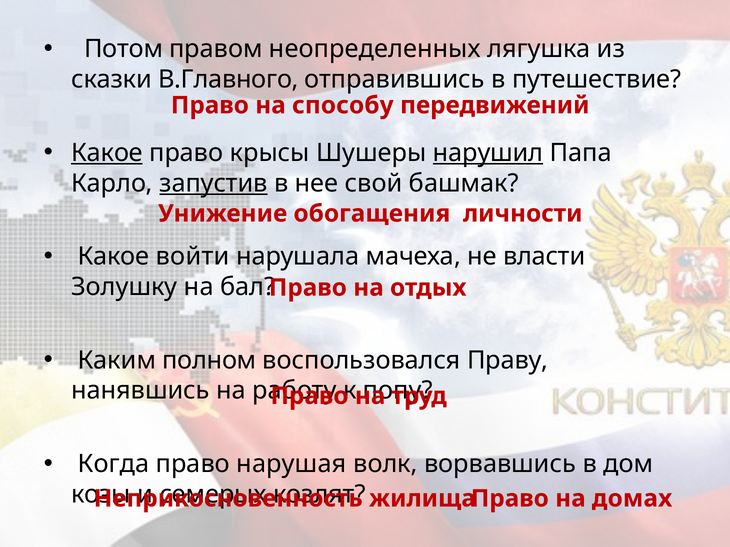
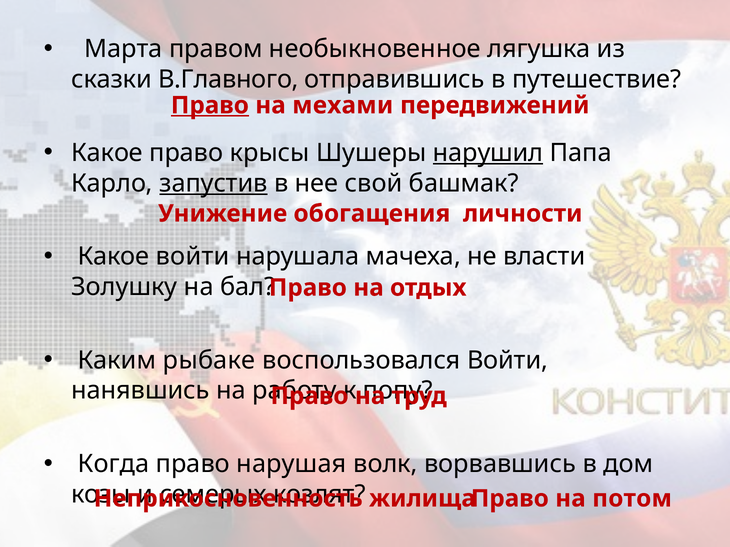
Потом: Потом -> Марта
неопределенных: неопределенных -> необыкновенное
Право at (210, 105) underline: none -> present
способу: способу -> мехами
Какое at (107, 153) underline: present -> none
полном: полном -> рыбаке
воспользовался Праву: Праву -> Войти
домах: домах -> потом
